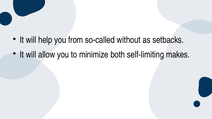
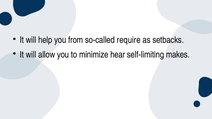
without: without -> require
both: both -> hear
